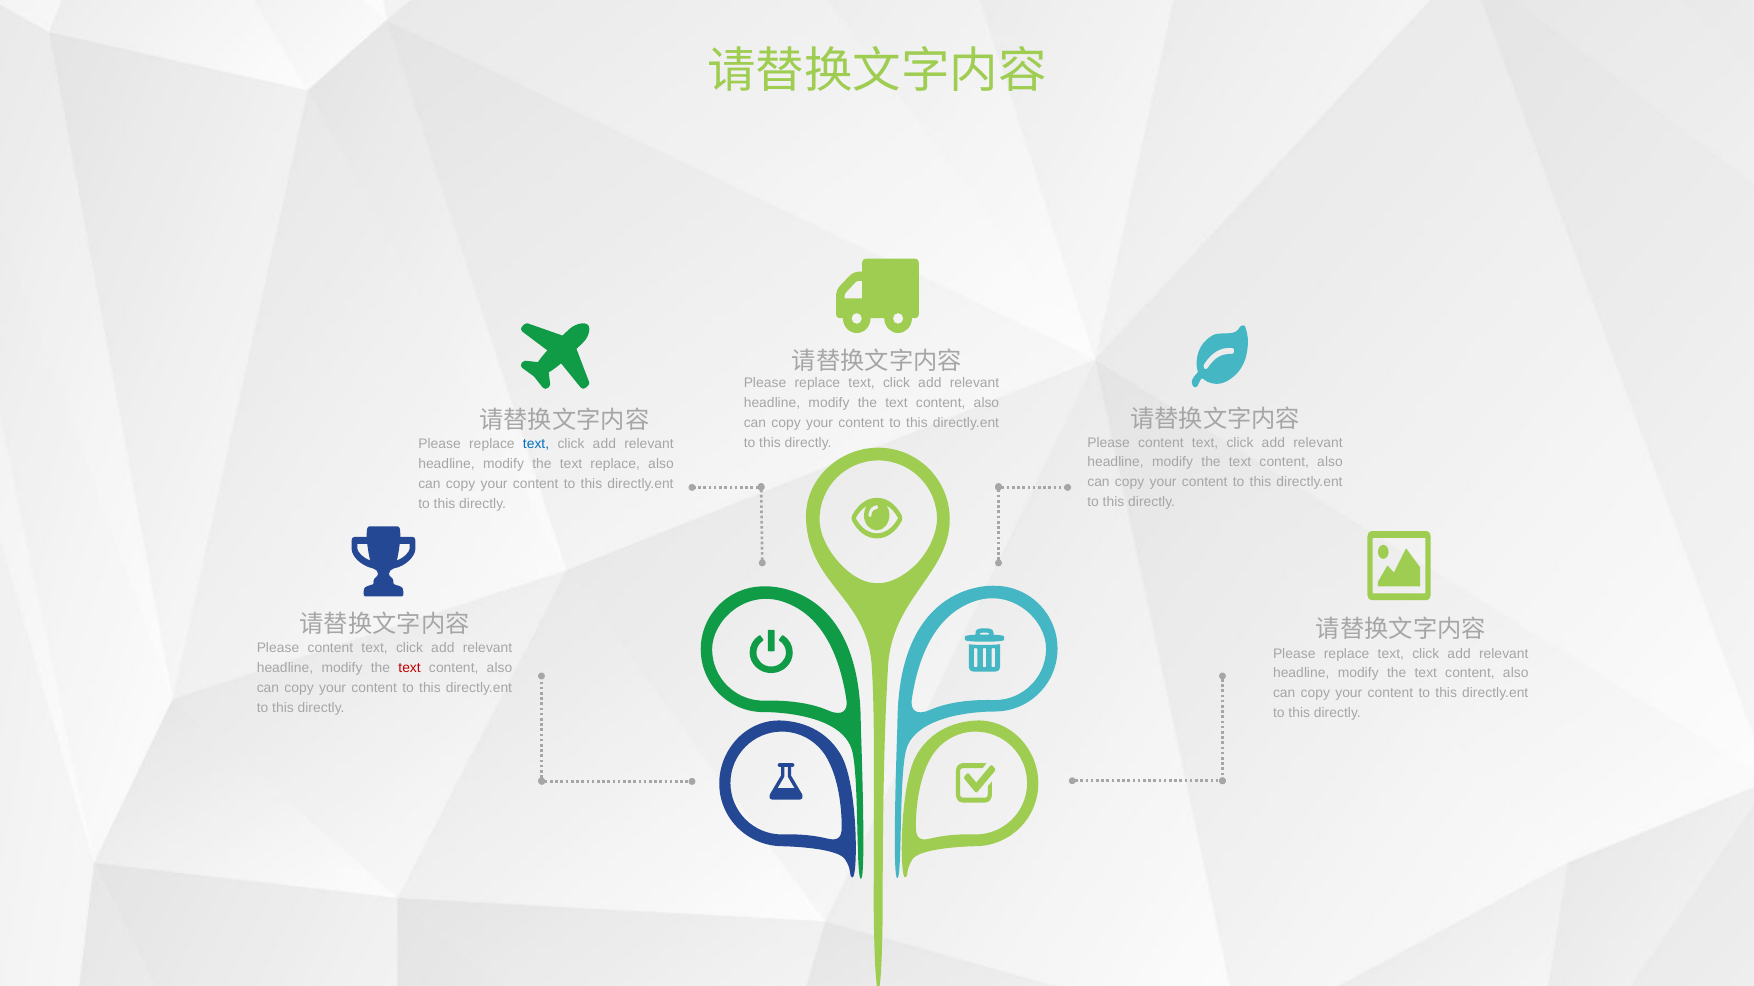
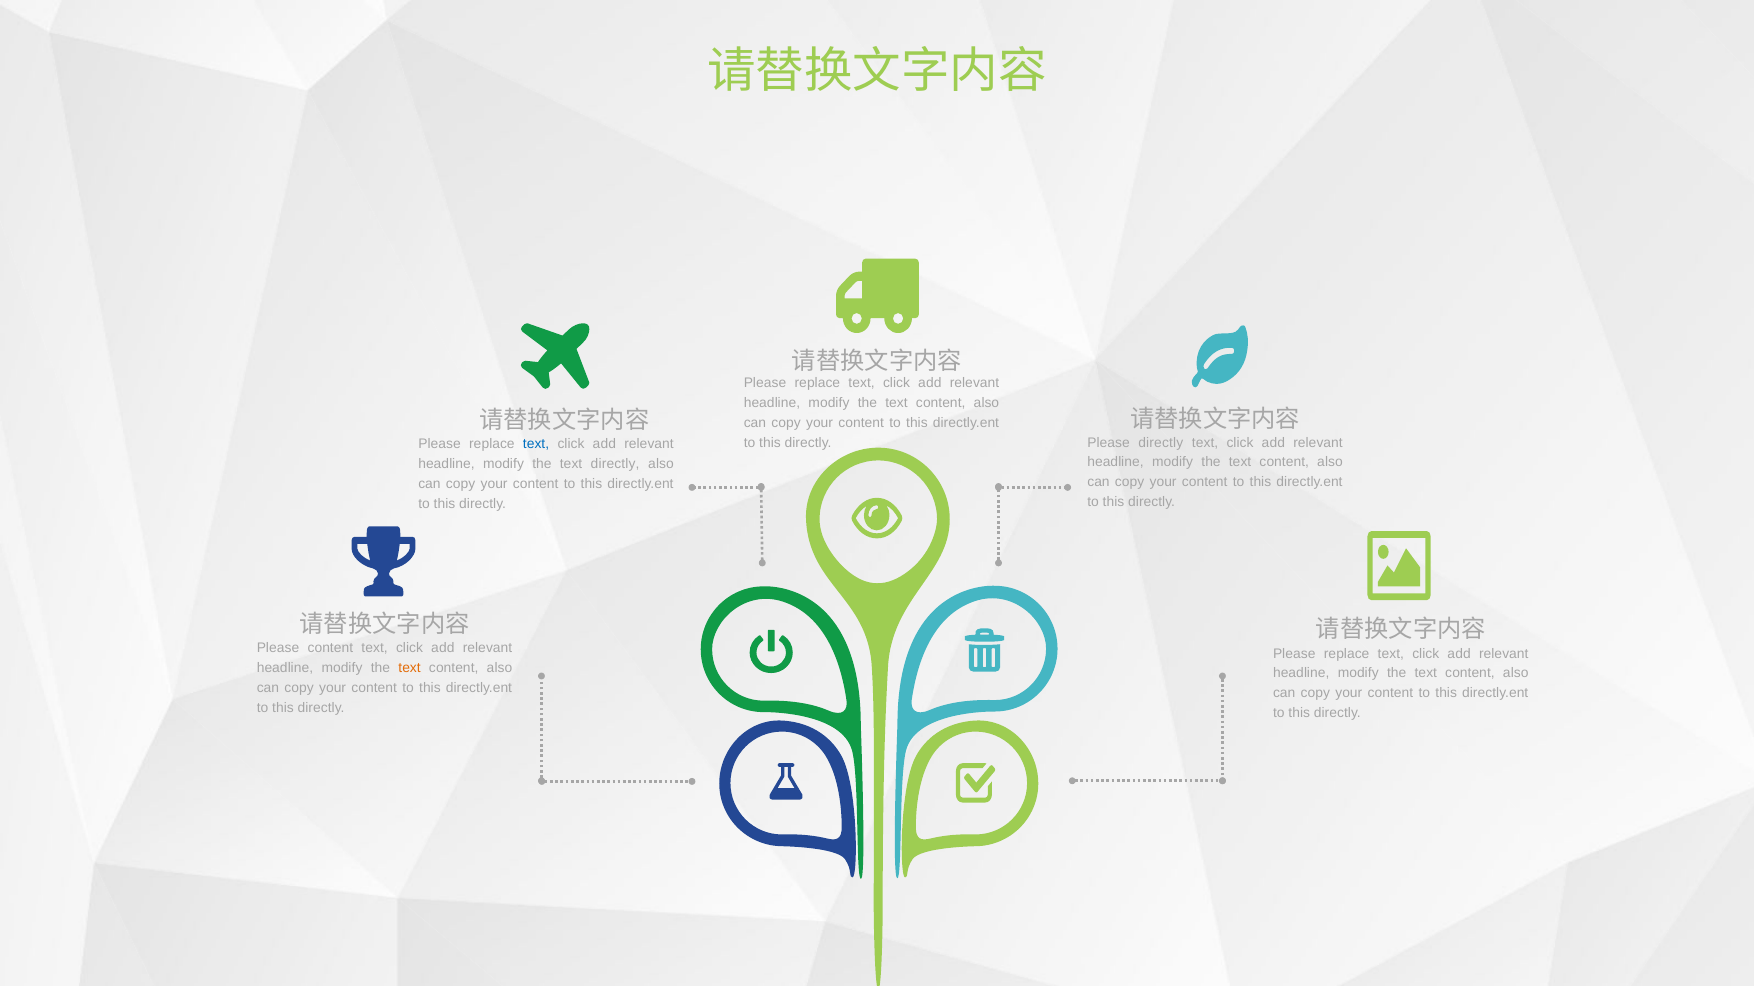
content at (1161, 443): content -> directly
text replace: replace -> directly
text at (410, 668) colour: red -> orange
